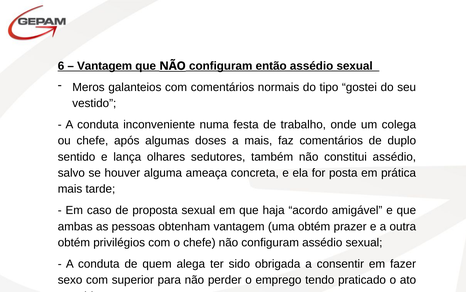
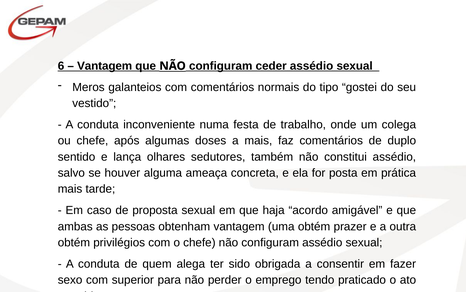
então: então -> ceder
